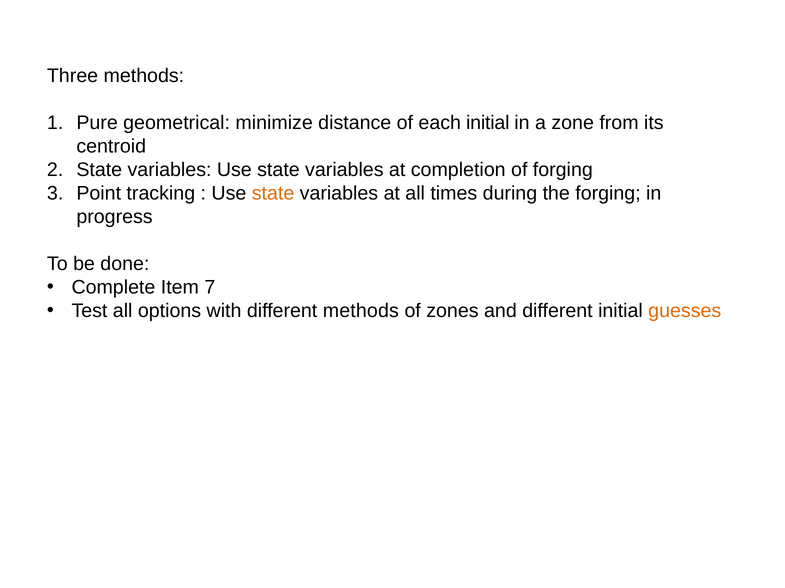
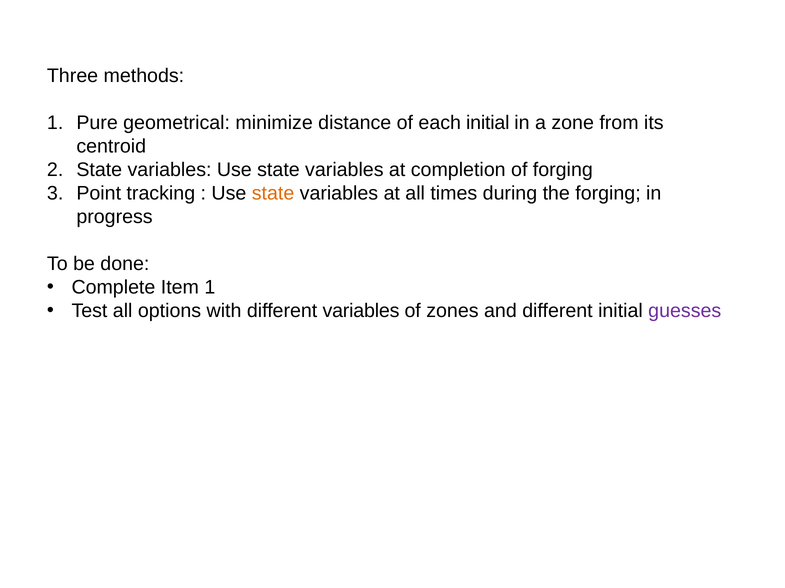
Item 7: 7 -> 1
different methods: methods -> variables
guesses colour: orange -> purple
